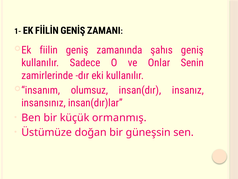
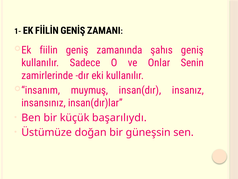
olumsuz: olumsuz -> muymuş
ormanmış: ormanmış -> başarılıydı
